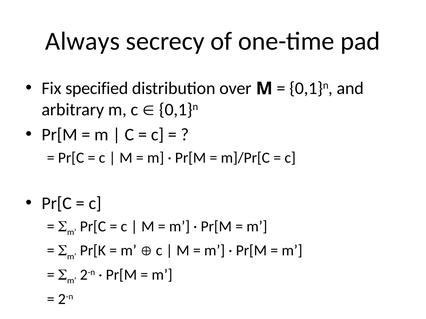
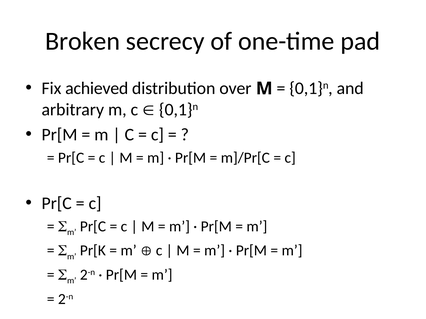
Always: Always -> Broken
specified: specified -> achieved
